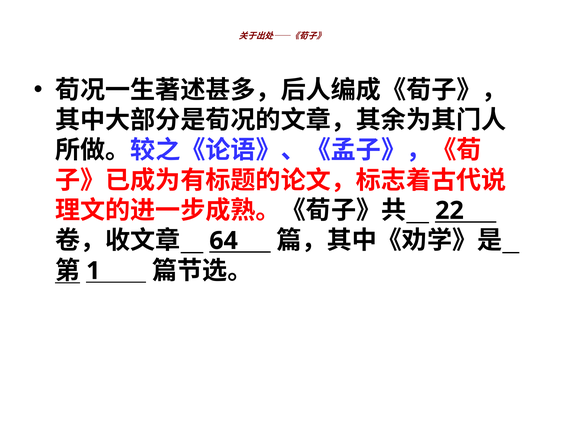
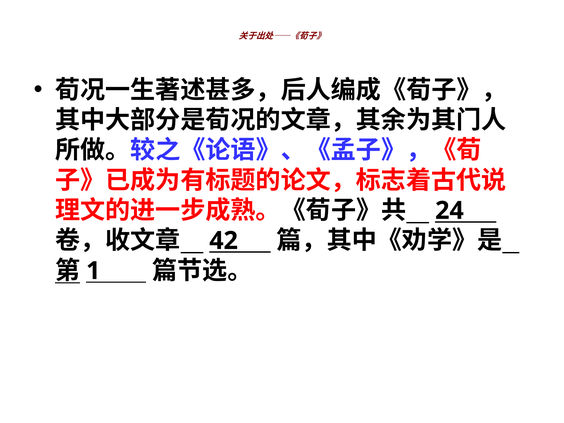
22: 22 -> 24
64: 64 -> 42
